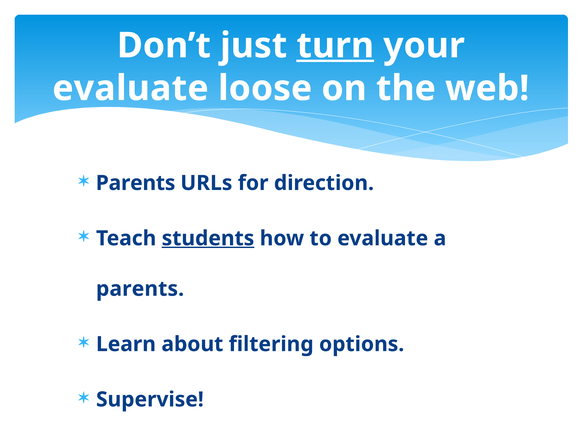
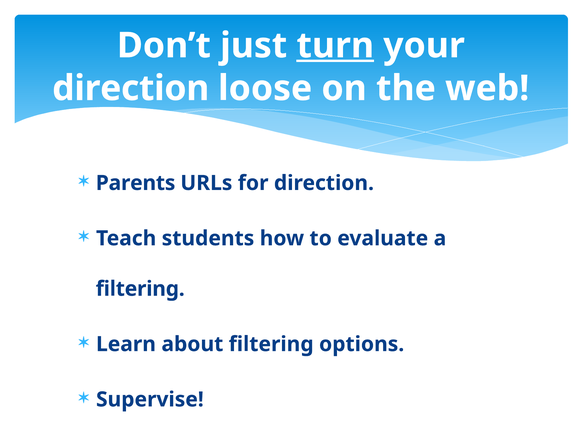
evaluate at (130, 88): evaluate -> direction
students underline: present -> none
parents at (140, 289): parents -> filtering
